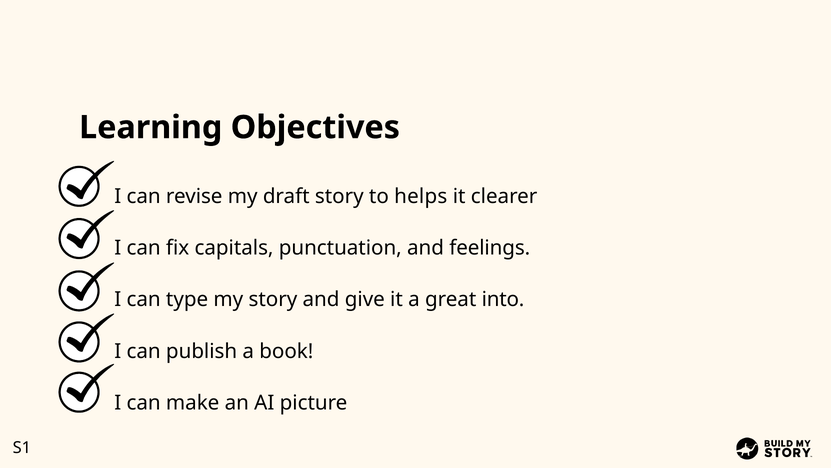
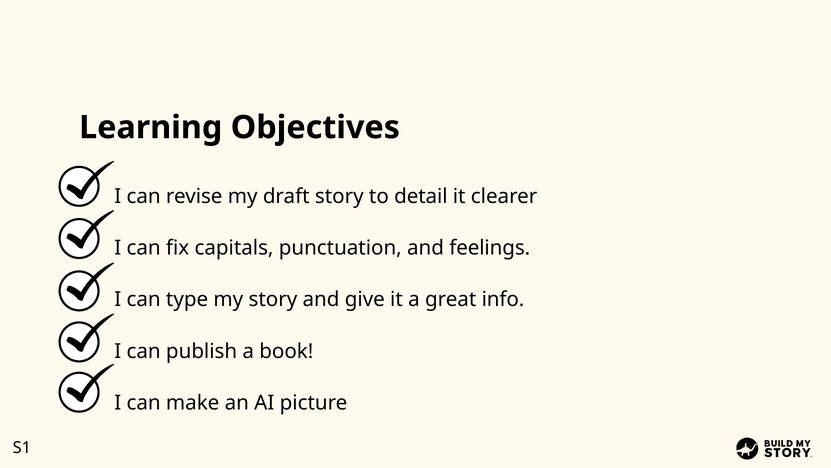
helps: helps -> detail
into: into -> info
